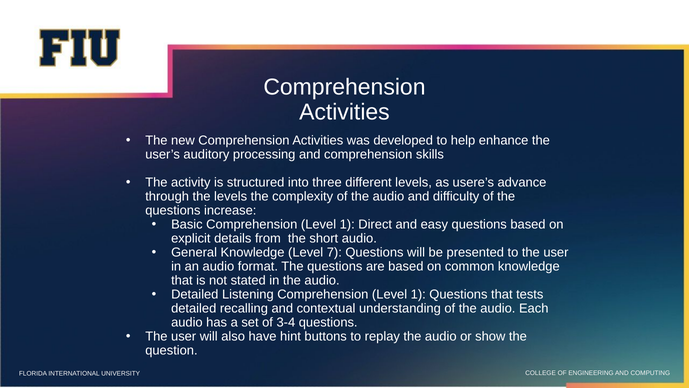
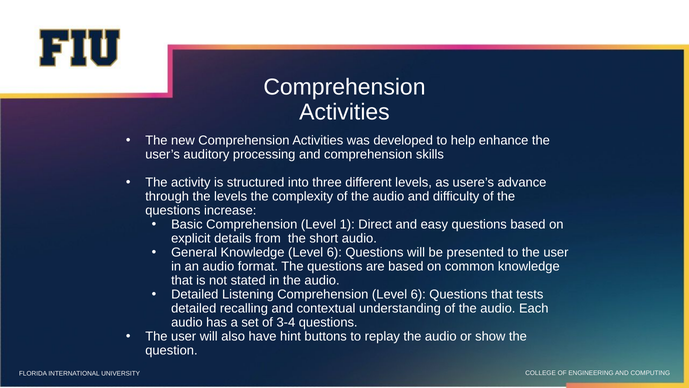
Knowledge Level 7: 7 -> 6
Listening Comprehension Level 1: 1 -> 6
